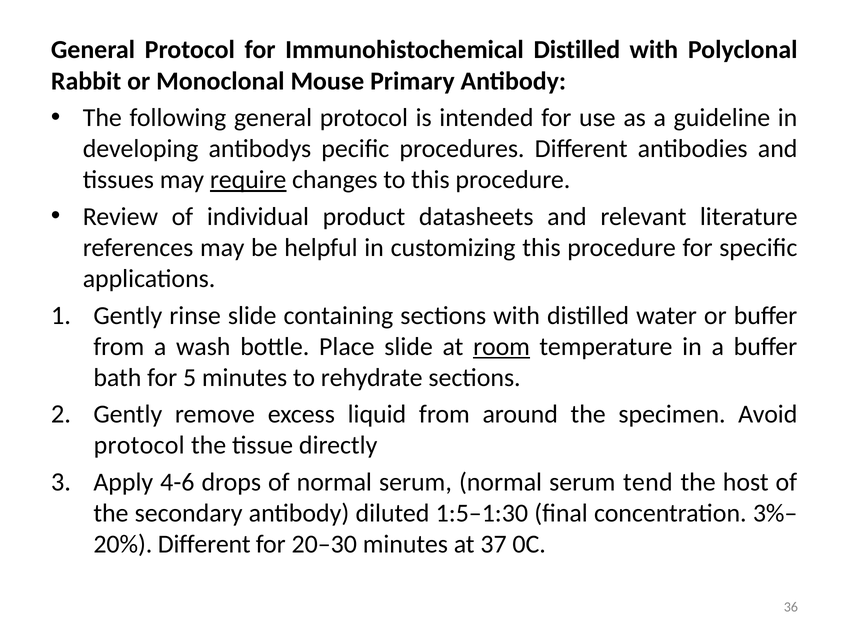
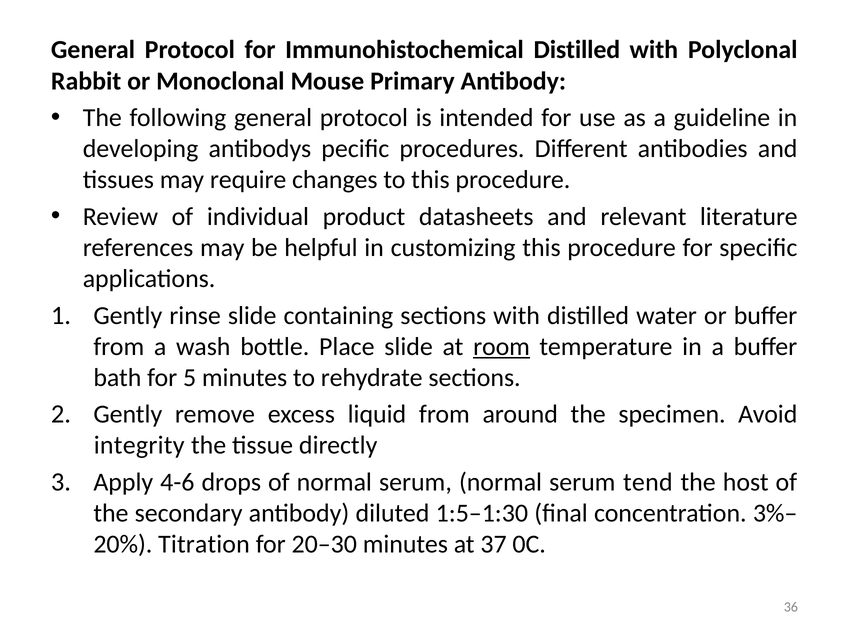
require underline: present -> none
protocol at (139, 446): protocol -> integrity
Different at (204, 545): Different -> Titration
